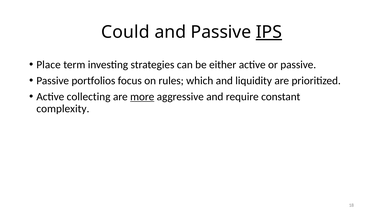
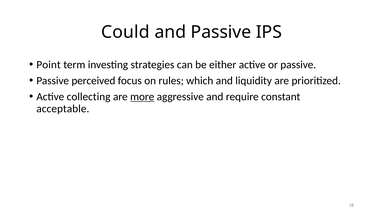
IPS underline: present -> none
Place: Place -> Point
portfolios: portfolios -> perceived
complexity: complexity -> acceptable
